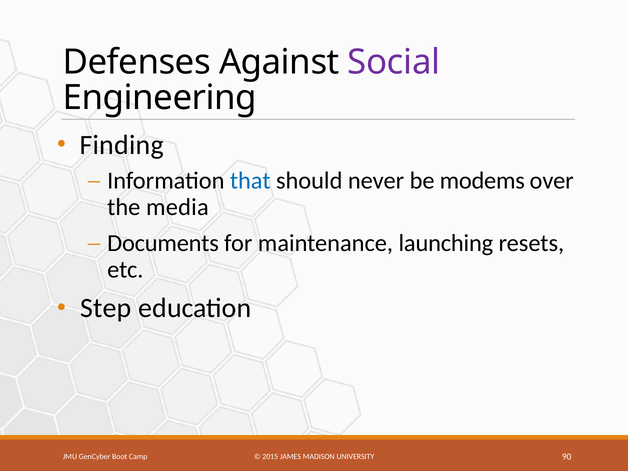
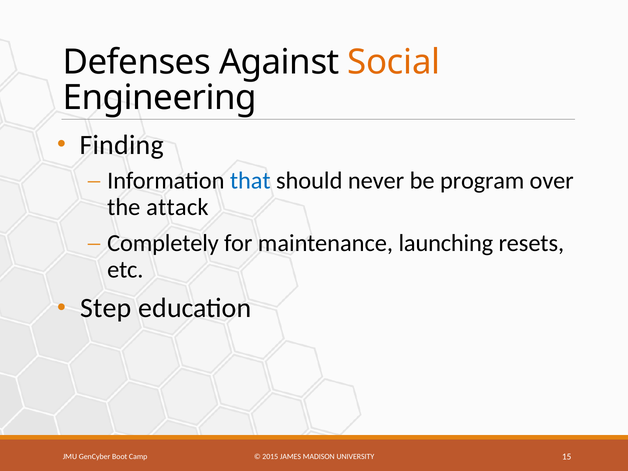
Social colour: purple -> orange
modems: modems -> program
media: media -> attack
Documents: Documents -> Completely
90: 90 -> 15
